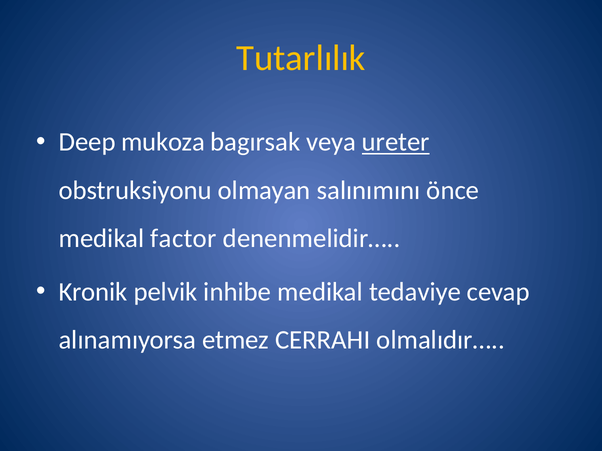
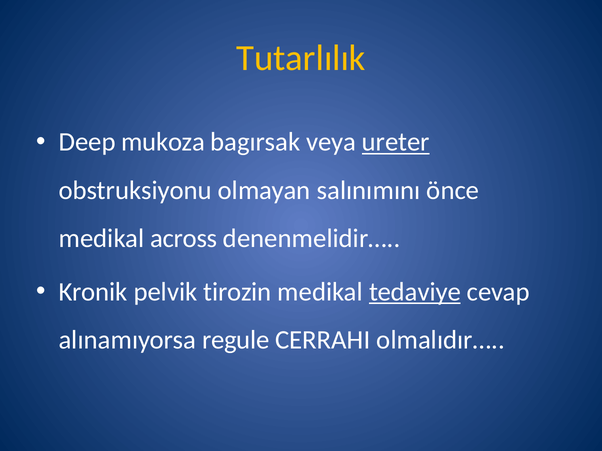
factor: factor -> across
inhibe: inhibe -> tirozin
tedaviye underline: none -> present
etmez: etmez -> regule
